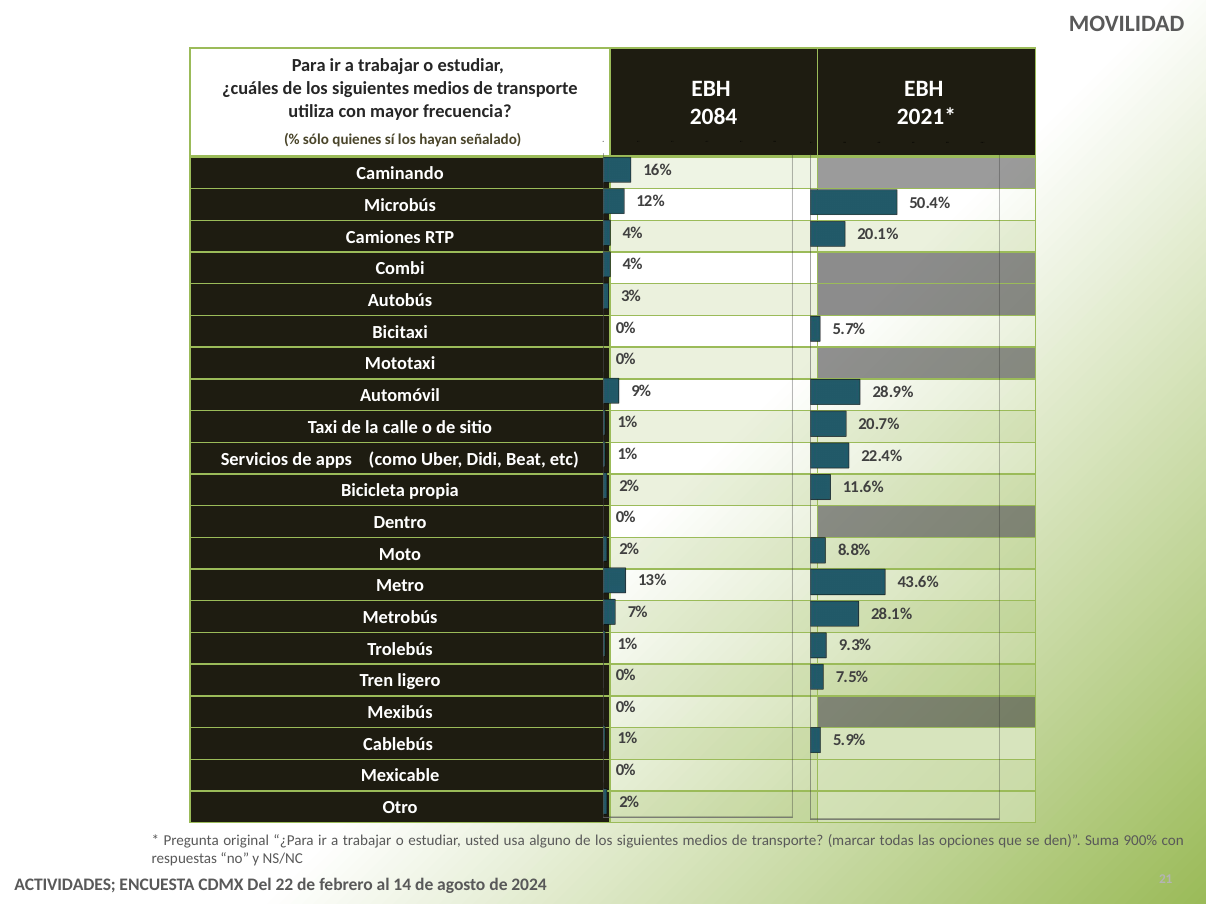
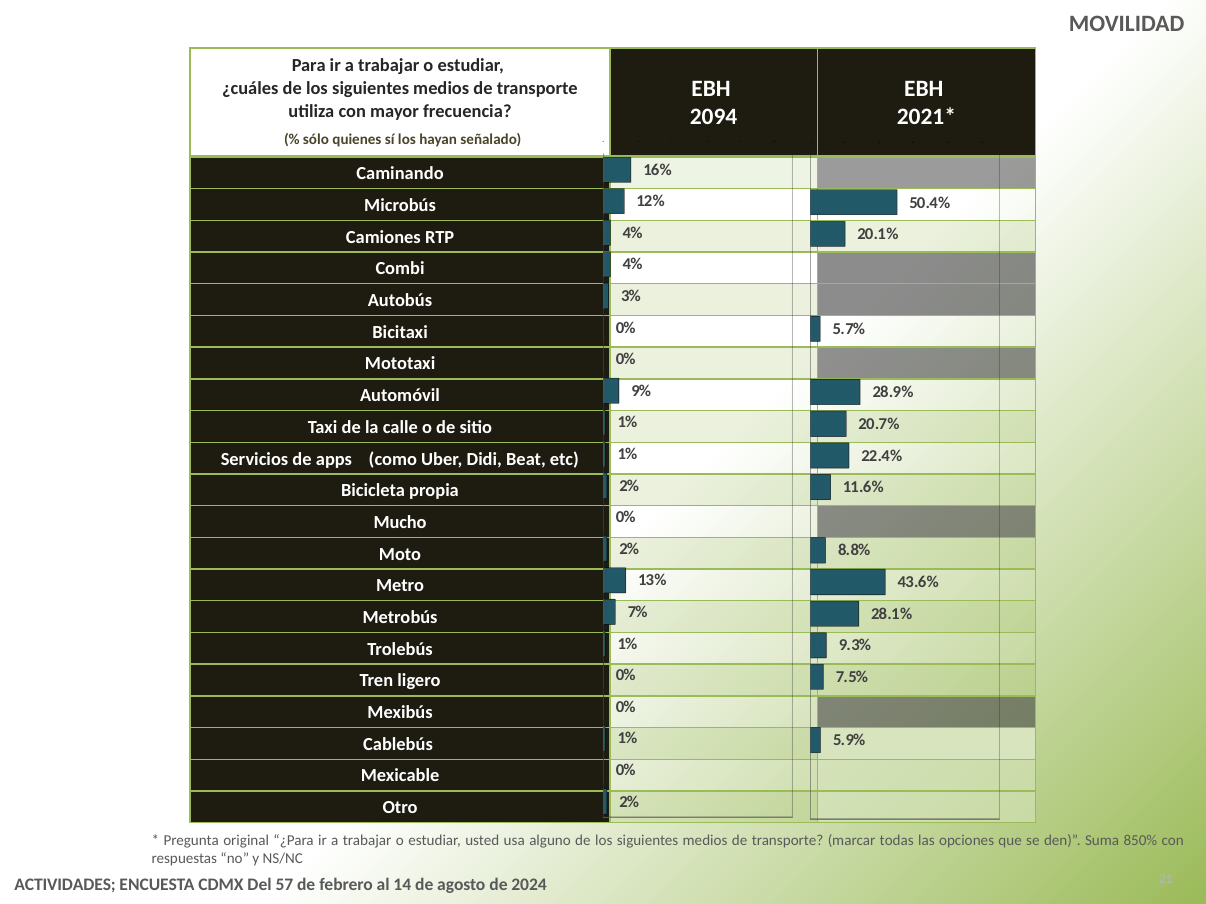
2084: 2084 -> 2094
Dentro: Dentro -> Mucho
900%: 900% -> 850%
22: 22 -> 57
